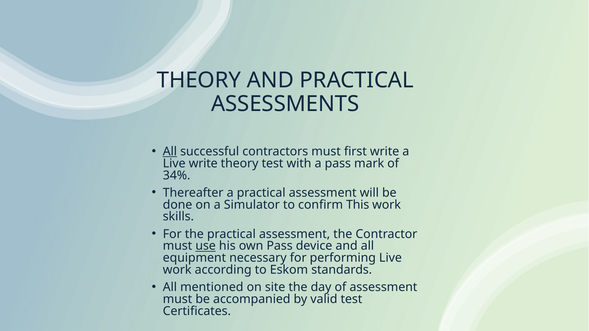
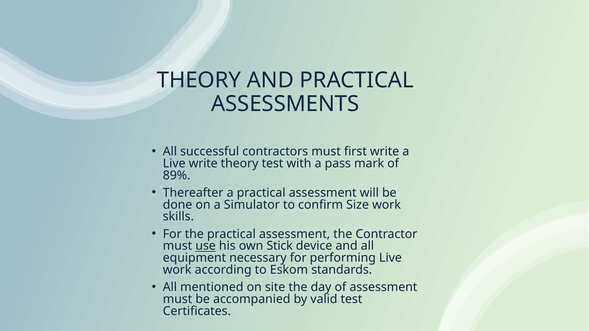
All at (170, 152) underline: present -> none
34%: 34% -> 89%
This: This -> Size
own Pass: Pass -> Stick
